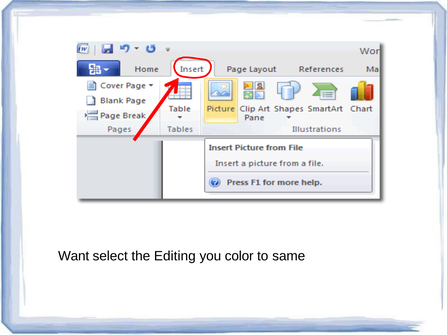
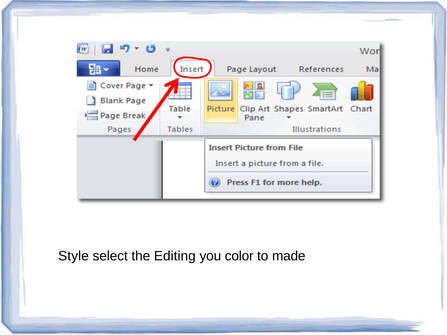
Want: Want -> Style
same: same -> made
